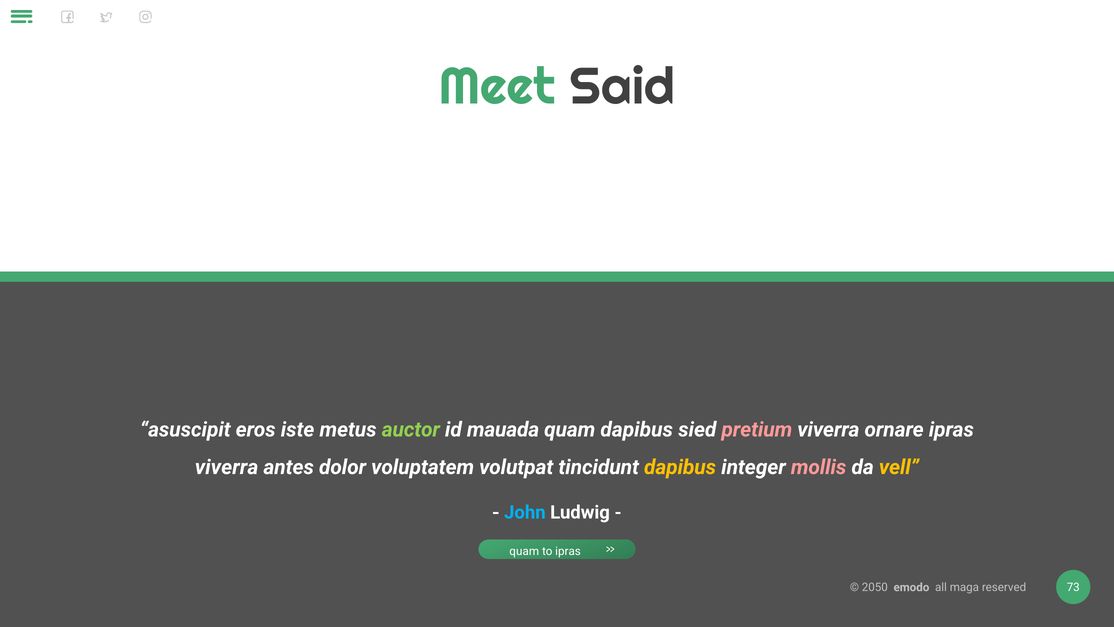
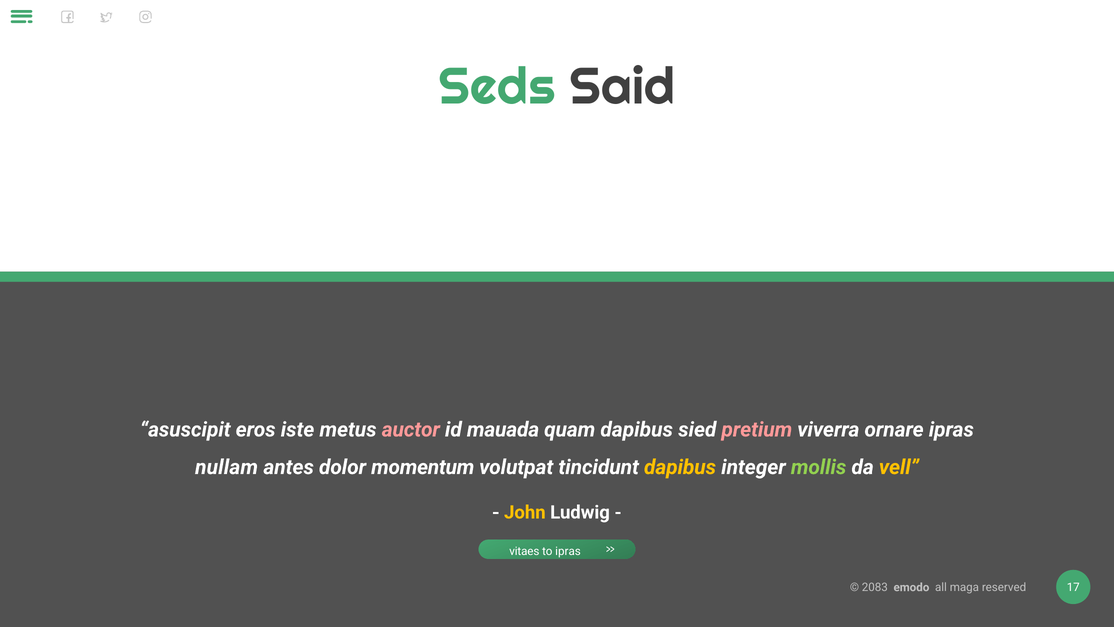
Meet: Meet -> Seds
auctor colour: light green -> pink
viverra at (227, 467): viverra -> nullam
voluptatem: voluptatem -> momentum
mollis colour: pink -> light green
John colour: light blue -> yellow
quam at (524, 551): quam -> vitaes
2050: 2050 -> 2083
73: 73 -> 17
